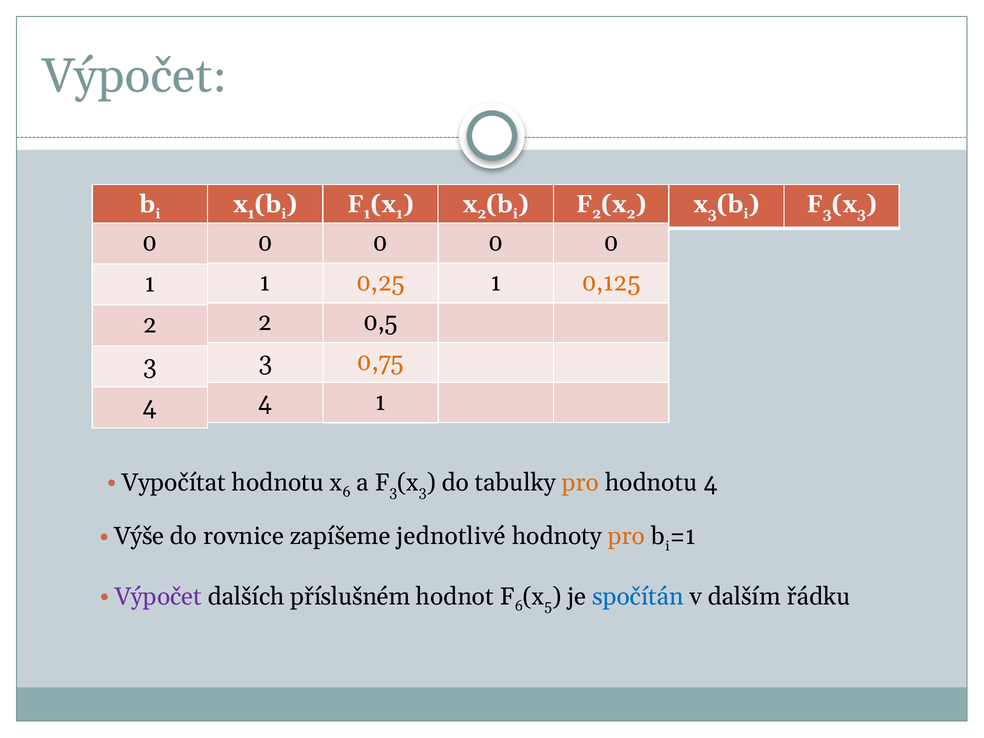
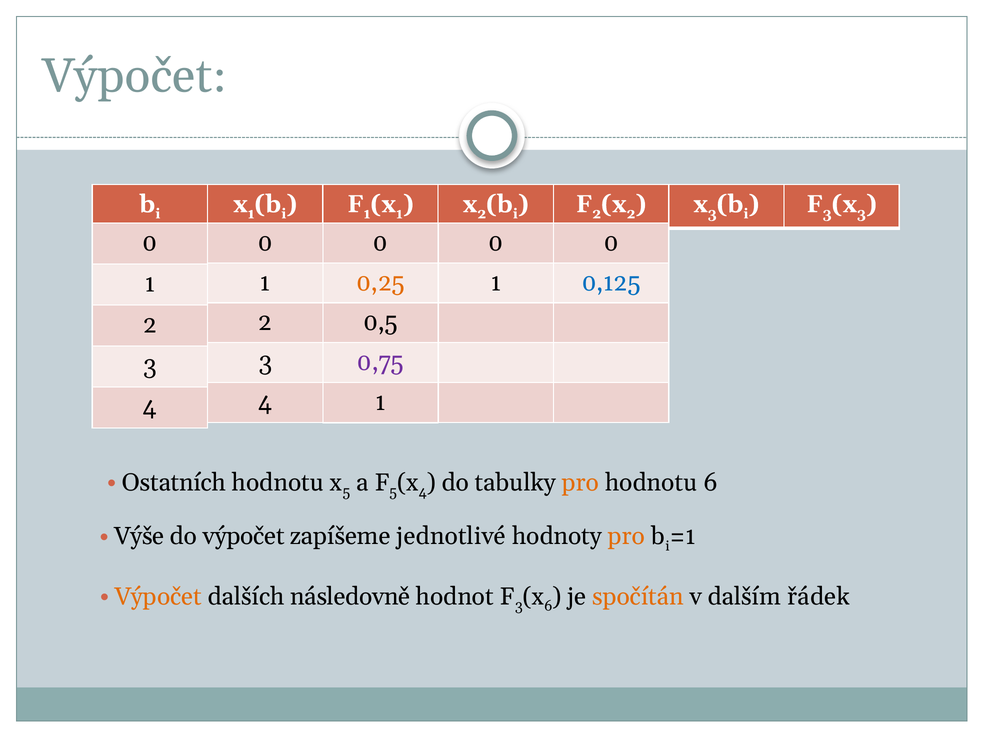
0,125 colour: orange -> blue
0,75 colour: orange -> purple
Vypočítat: Vypočítat -> Ostatních
6 at (347, 492): 6 -> 5
3 at (393, 492): 3 -> 5
3 at (423, 492): 3 -> 4
hodnotu 4: 4 -> 6
do rovnice: rovnice -> výpočet
Výpočet at (158, 597) colour: purple -> orange
příslušném: příslušném -> následovně
6 at (519, 606): 6 -> 3
5 at (548, 606): 5 -> 6
spočítán colour: blue -> orange
řádku: řádku -> řádek
